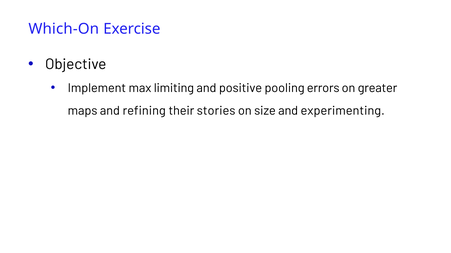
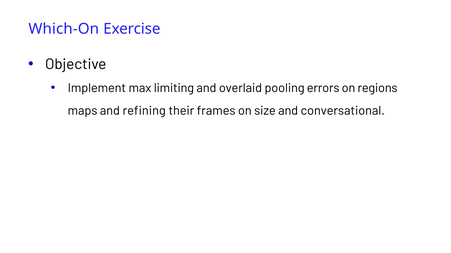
positive: positive -> overlaid
greater: greater -> regions
stories: stories -> frames
experimenting: experimenting -> conversational
